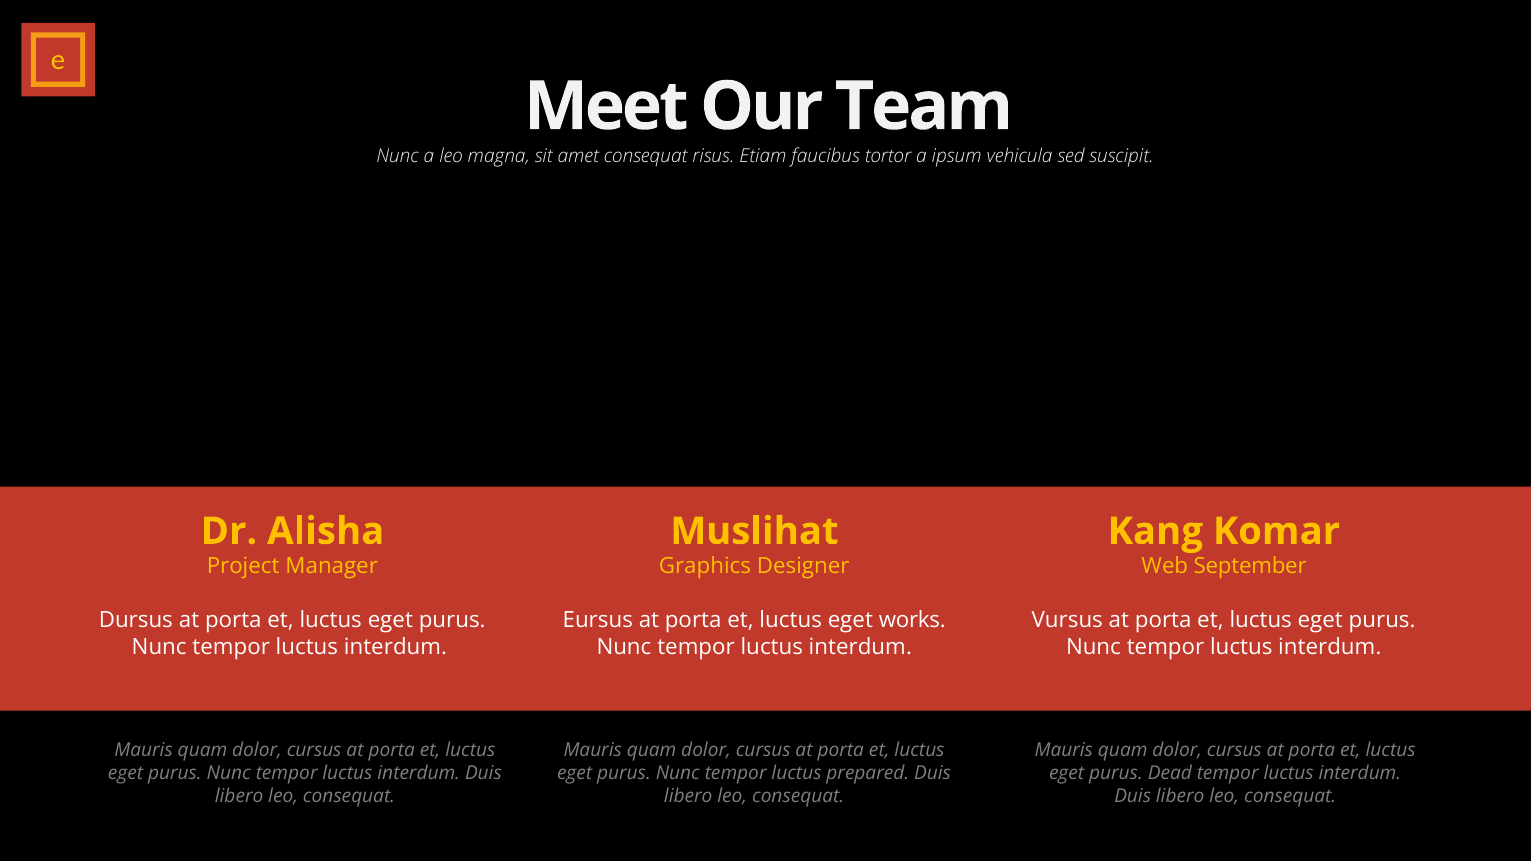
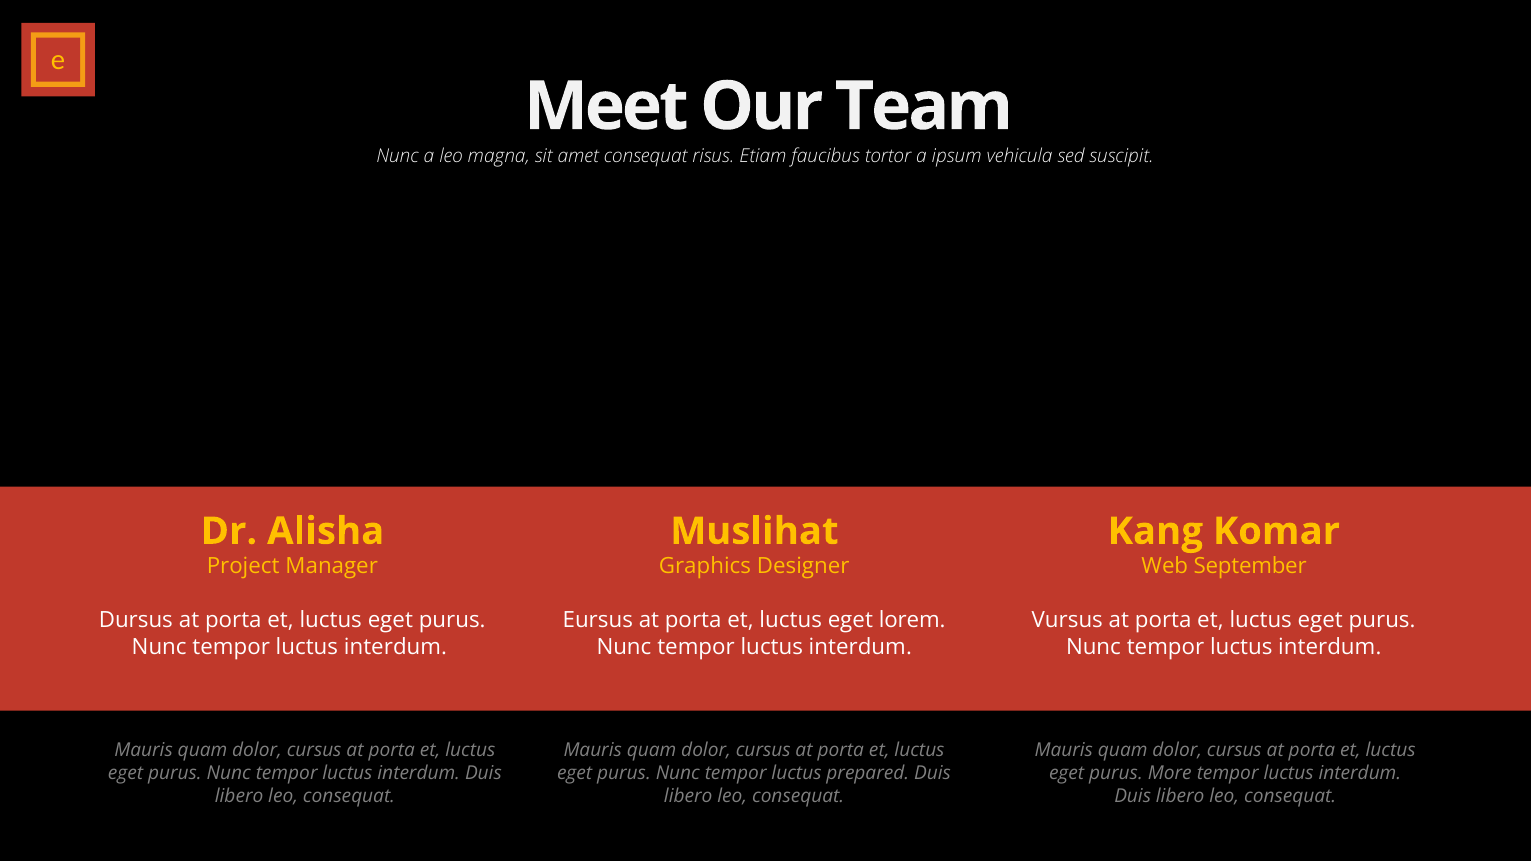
works: works -> lorem
Dead: Dead -> More
